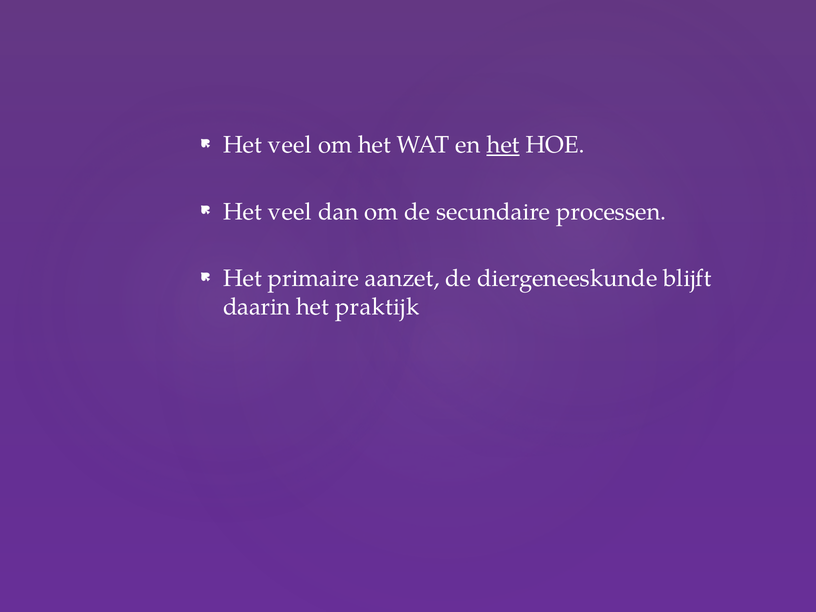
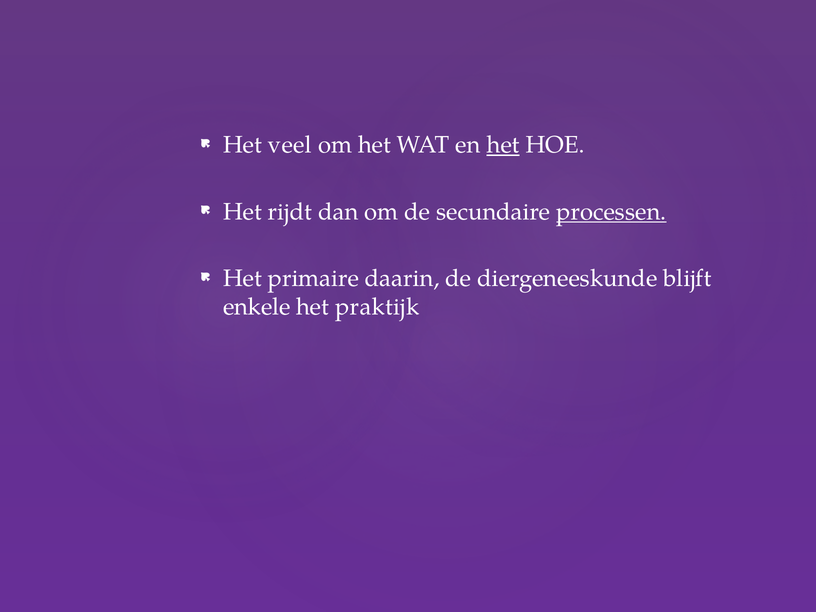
veel at (290, 212): veel -> rijdt
processen underline: none -> present
aanzet: aanzet -> daarin
daarin: daarin -> enkele
